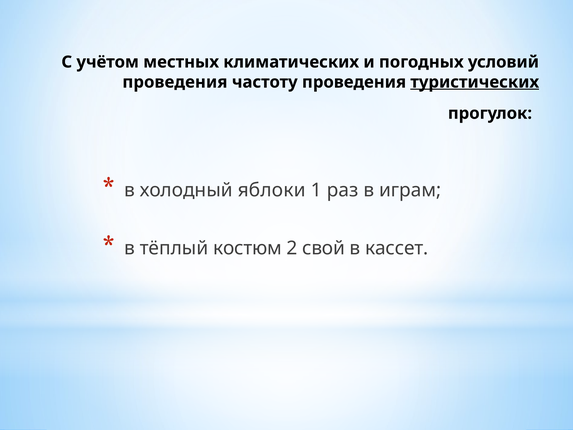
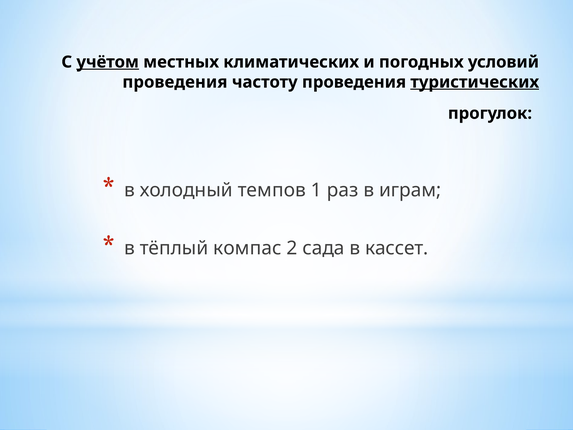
учётом underline: none -> present
яблоки: яблоки -> темпов
костюм: костюм -> компас
свой: свой -> сада
